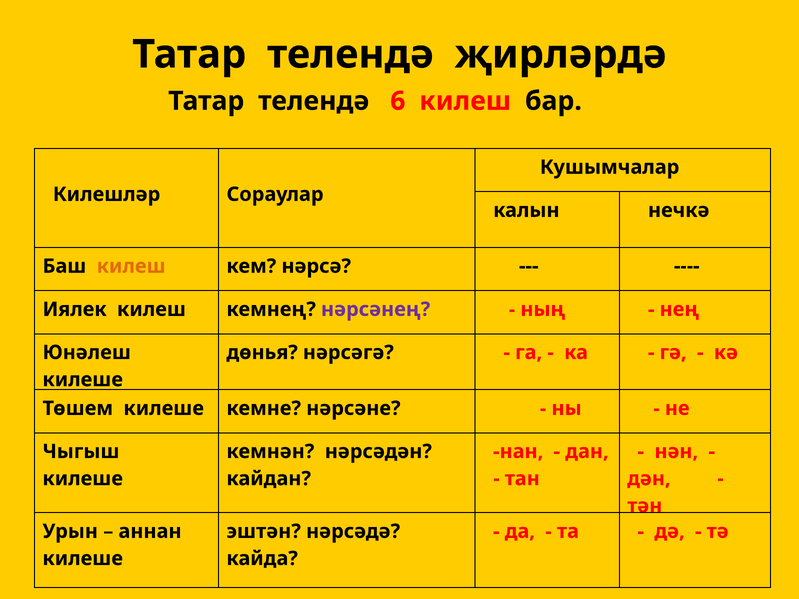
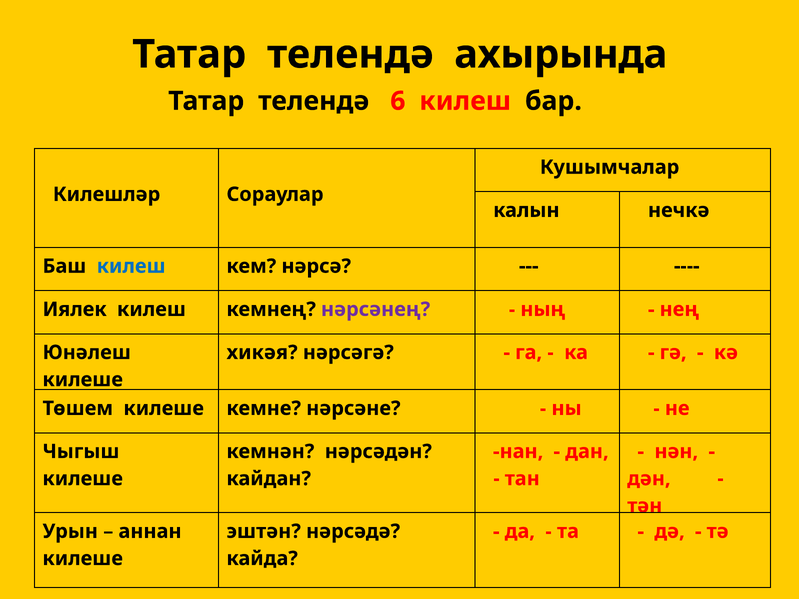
җирләрдә: җирләрдә -> ахырында
килеш at (131, 266) colour: orange -> blue
дөнья: дөнья -> хикәя
